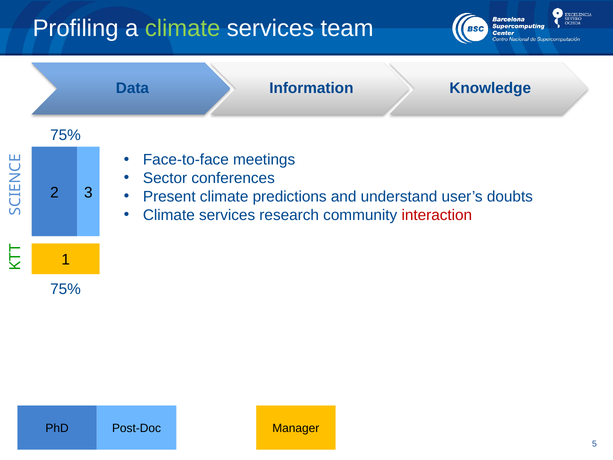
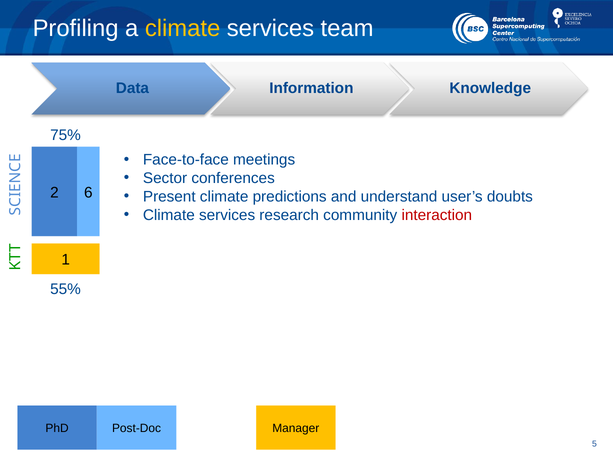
climate at (183, 28) colour: light green -> yellow
3: 3 -> 6
75% at (66, 289): 75% -> 55%
